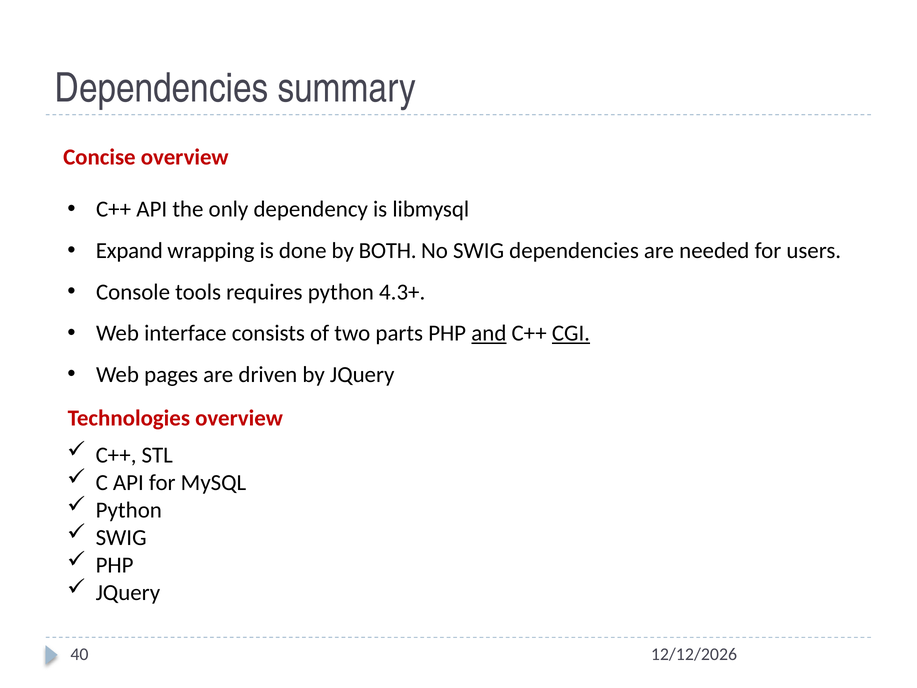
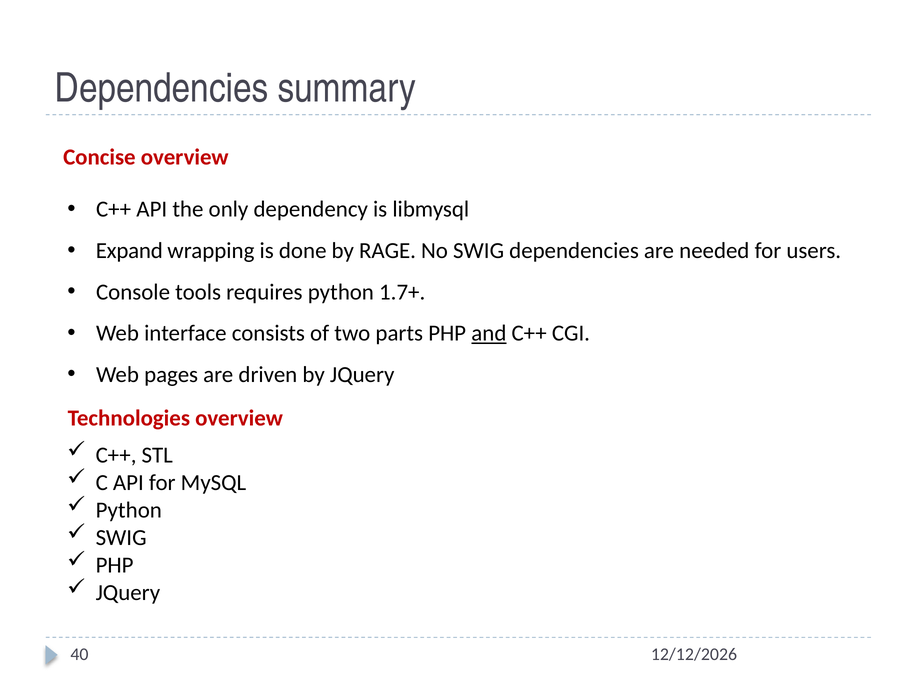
BOTH: BOTH -> RAGE
4.3+: 4.3+ -> 1.7+
CGI underline: present -> none
